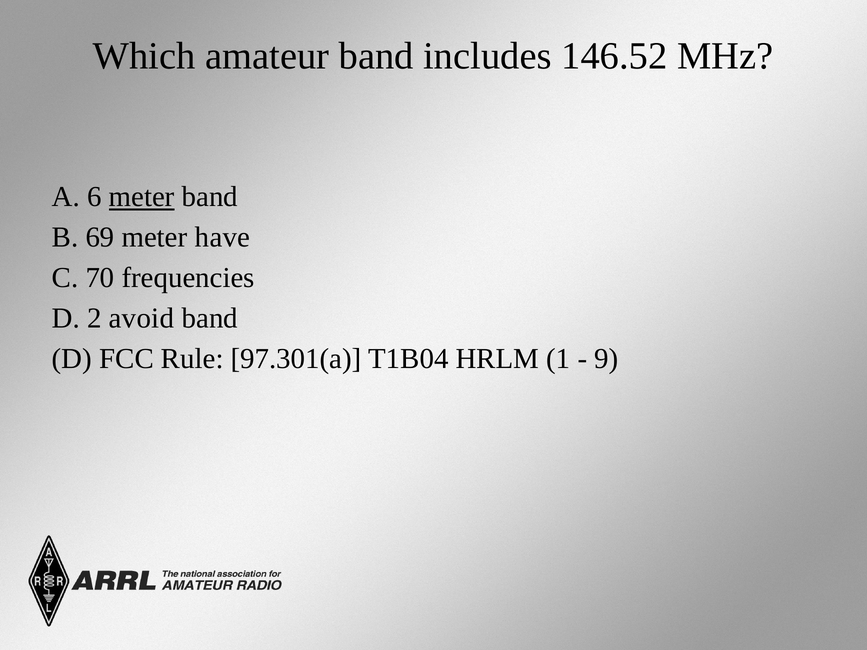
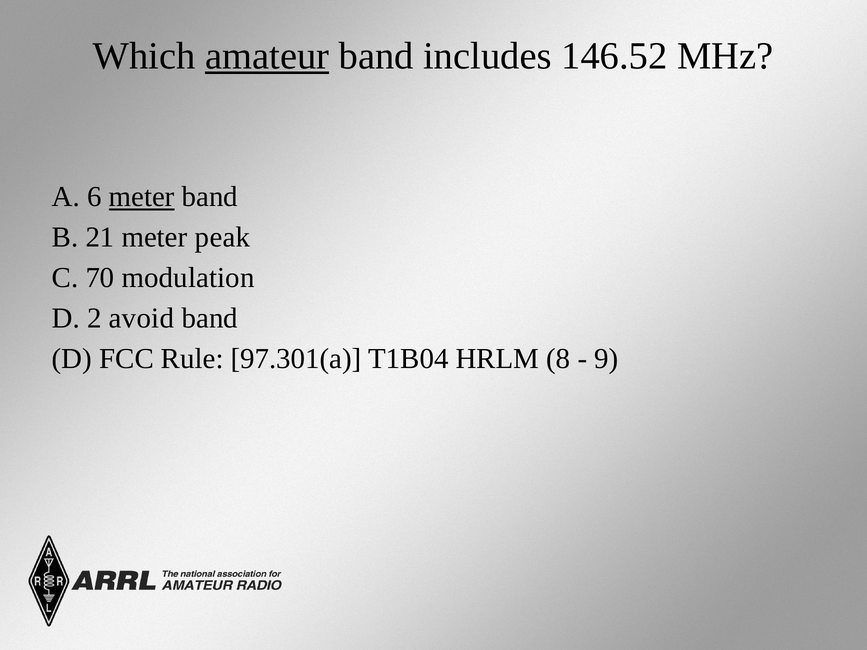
amateur underline: none -> present
69: 69 -> 21
have: have -> peak
frequencies: frequencies -> modulation
1: 1 -> 8
